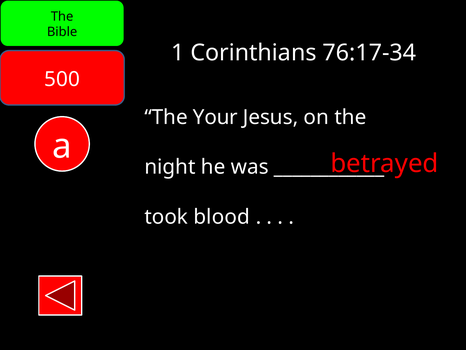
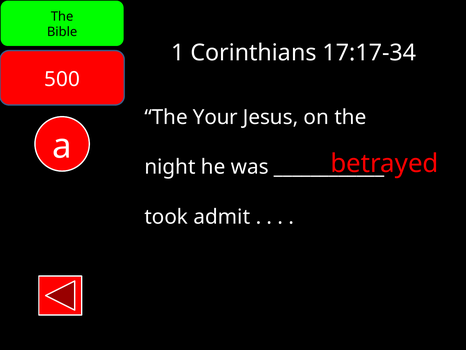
76:17-34: 76:17-34 -> 17:17-34
blood: blood -> admit
